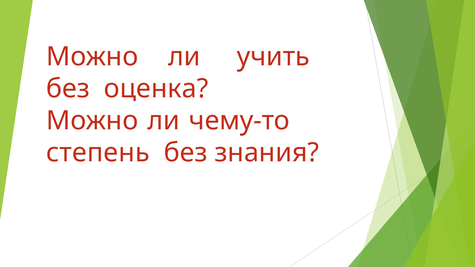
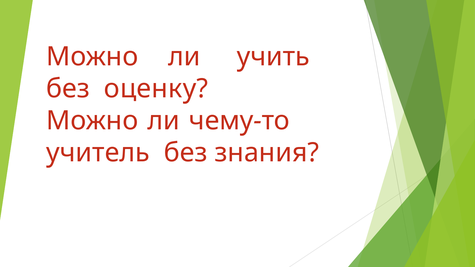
оценка: оценка -> оценку
степень: степень -> учитель
